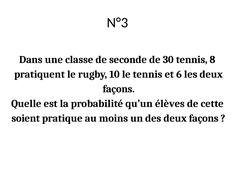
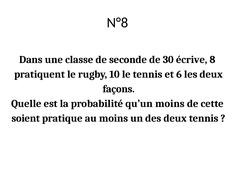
N°3: N°3 -> N°8
30 tennis: tennis -> écrive
qu’un élèves: élèves -> moins
des deux façons: façons -> tennis
